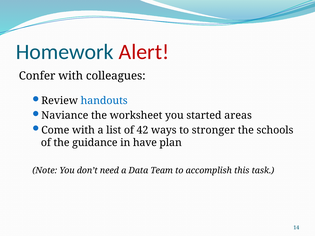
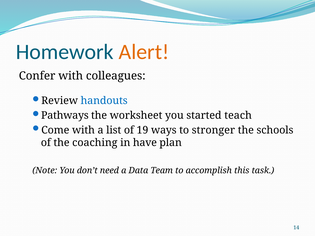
Alert colour: red -> orange
Naviance: Naviance -> Pathways
areas: areas -> teach
42: 42 -> 19
guidance: guidance -> coaching
